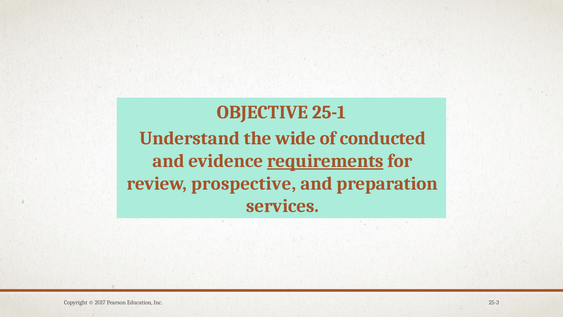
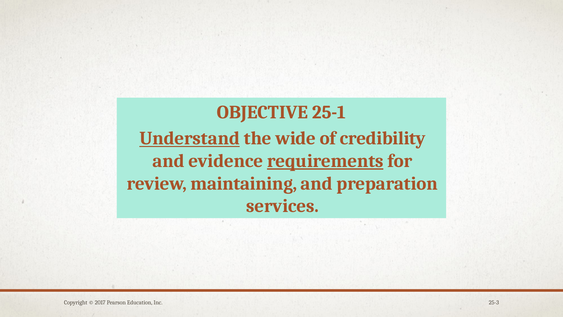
Understand underline: none -> present
conducted: conducted -> credibility
prospective: prospective -> maintaining
